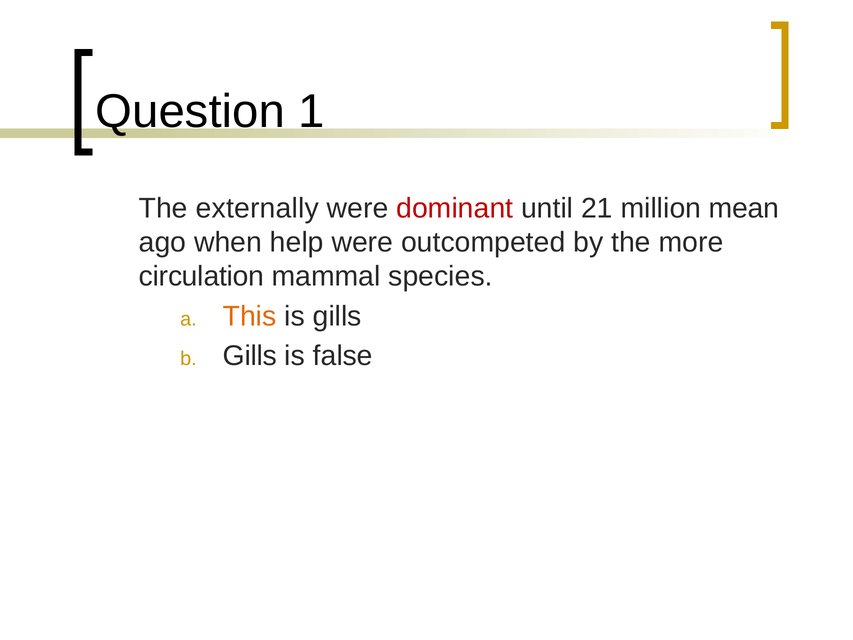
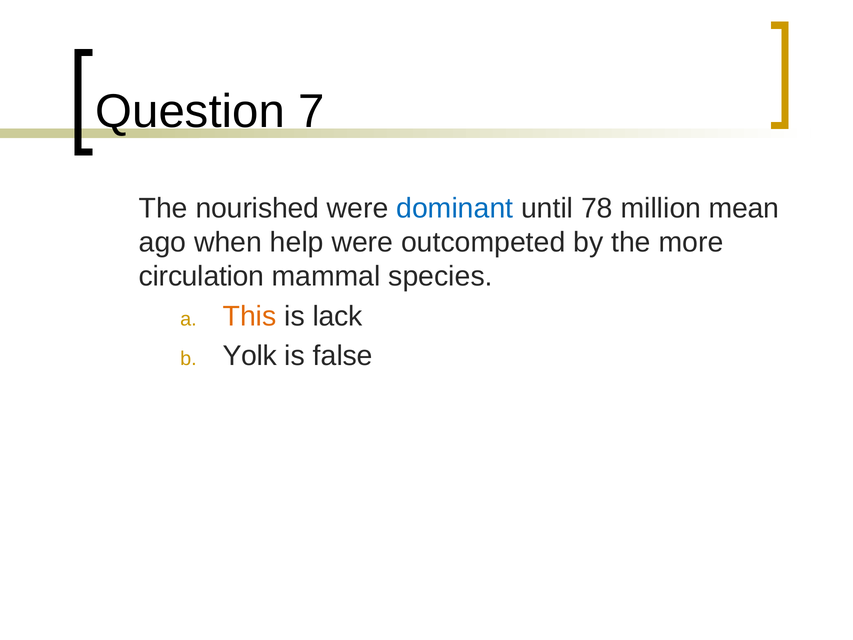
1: 1 -> 7
externally: externally -> nourished
dominant colour: red -> blue
21: 21 -> 78
is gills: gills -> lack
Gills at (250, 356): Gills -> Yolk
